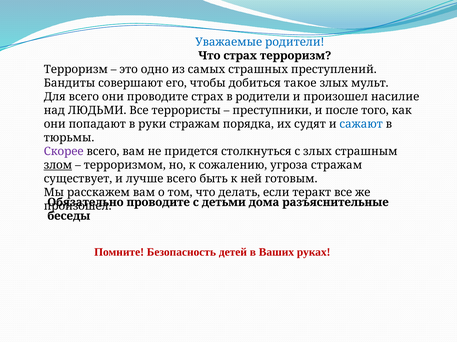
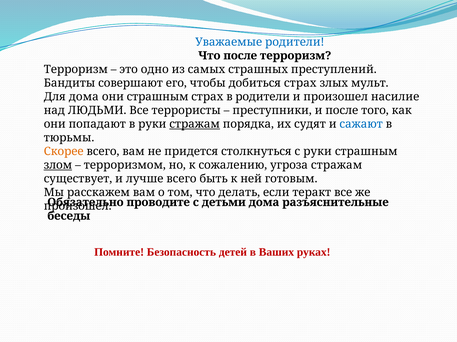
Что страх: страх -> после
добиться такое: такое -> страх
Для всего: всего -> дома
они проводите: проводите -> страшным
стражам at (195, 124) underline: none -> present
Скорее colour: purple -> orange
с злых: злых -> руки
